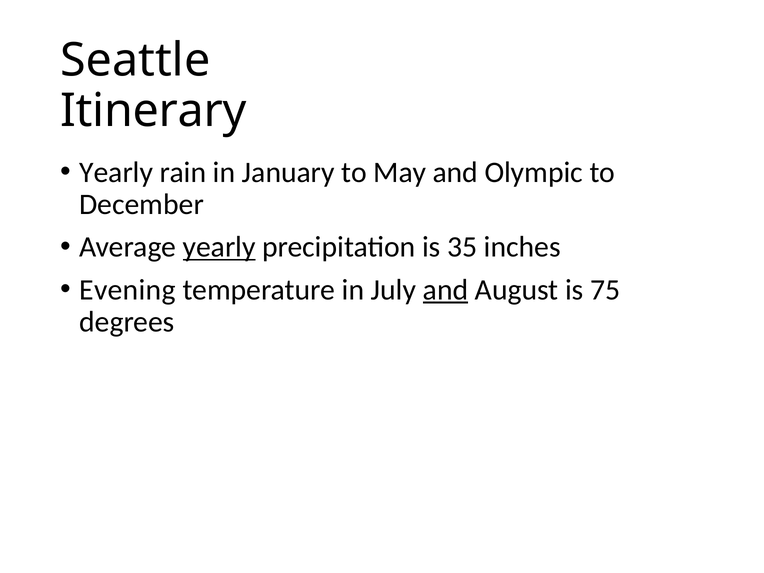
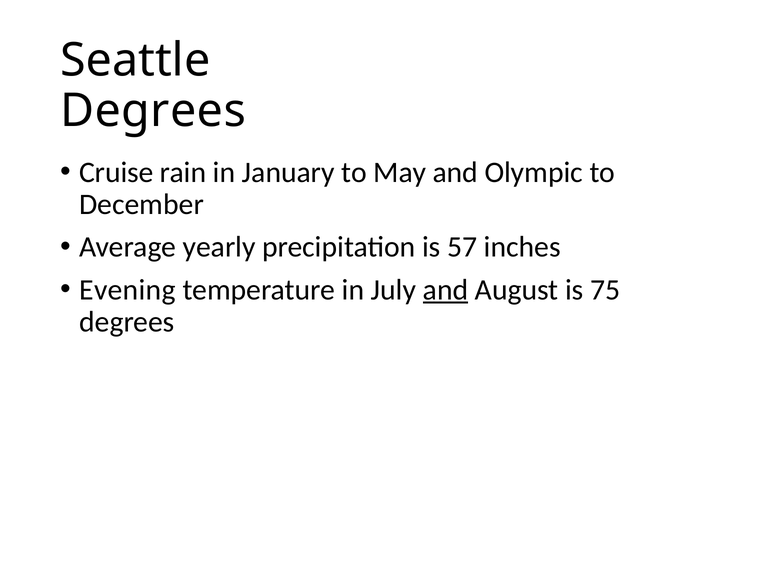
Itinerary at (153, 111): Itinerary -> Degrees
Yearly at (116, 172): Yearly -> Cruise
yearly at (219, 247) underline: present -> none
35: 35 -> 57
